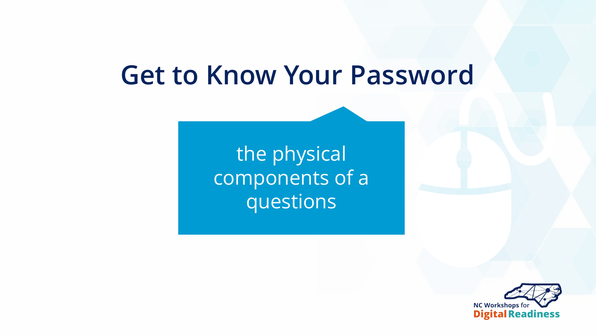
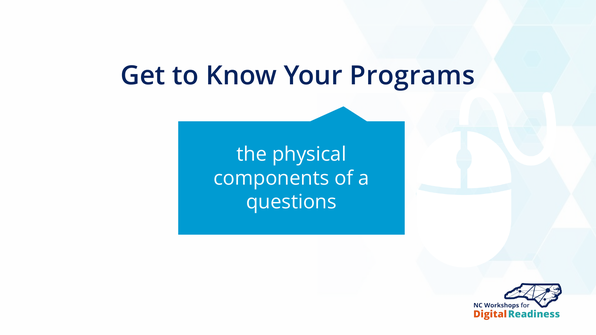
Password: Password -> Programs
